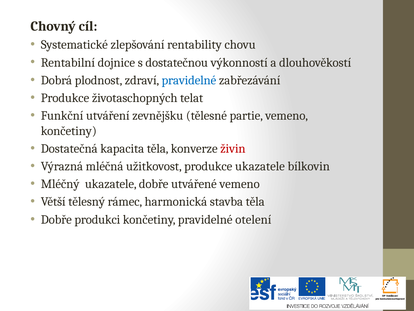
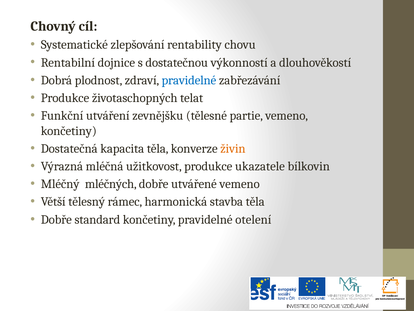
živin colour: red -> orange
Mléčný ukazatele: ukazatele -> mléčných
produkci: produkci -> standard
